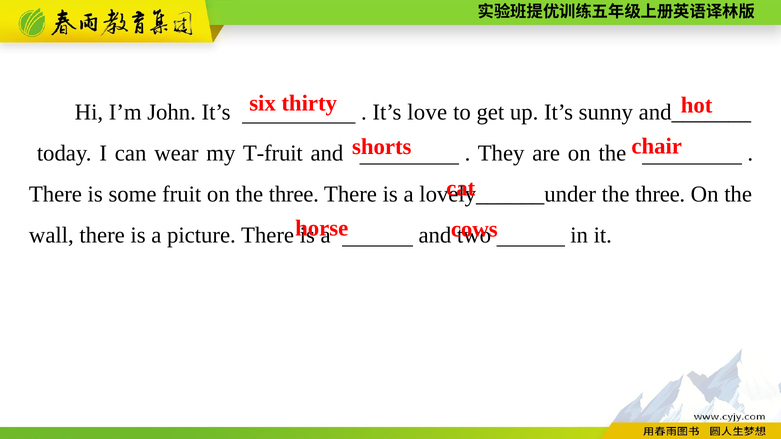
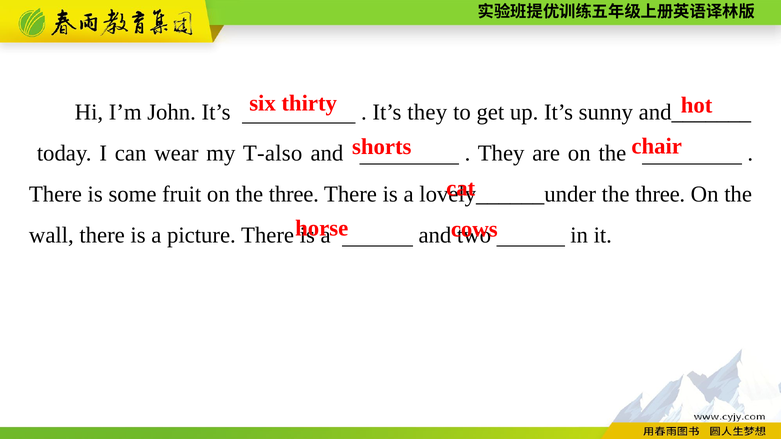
It’s love: love -> they
T-fruit: T-fruit -> T-also
